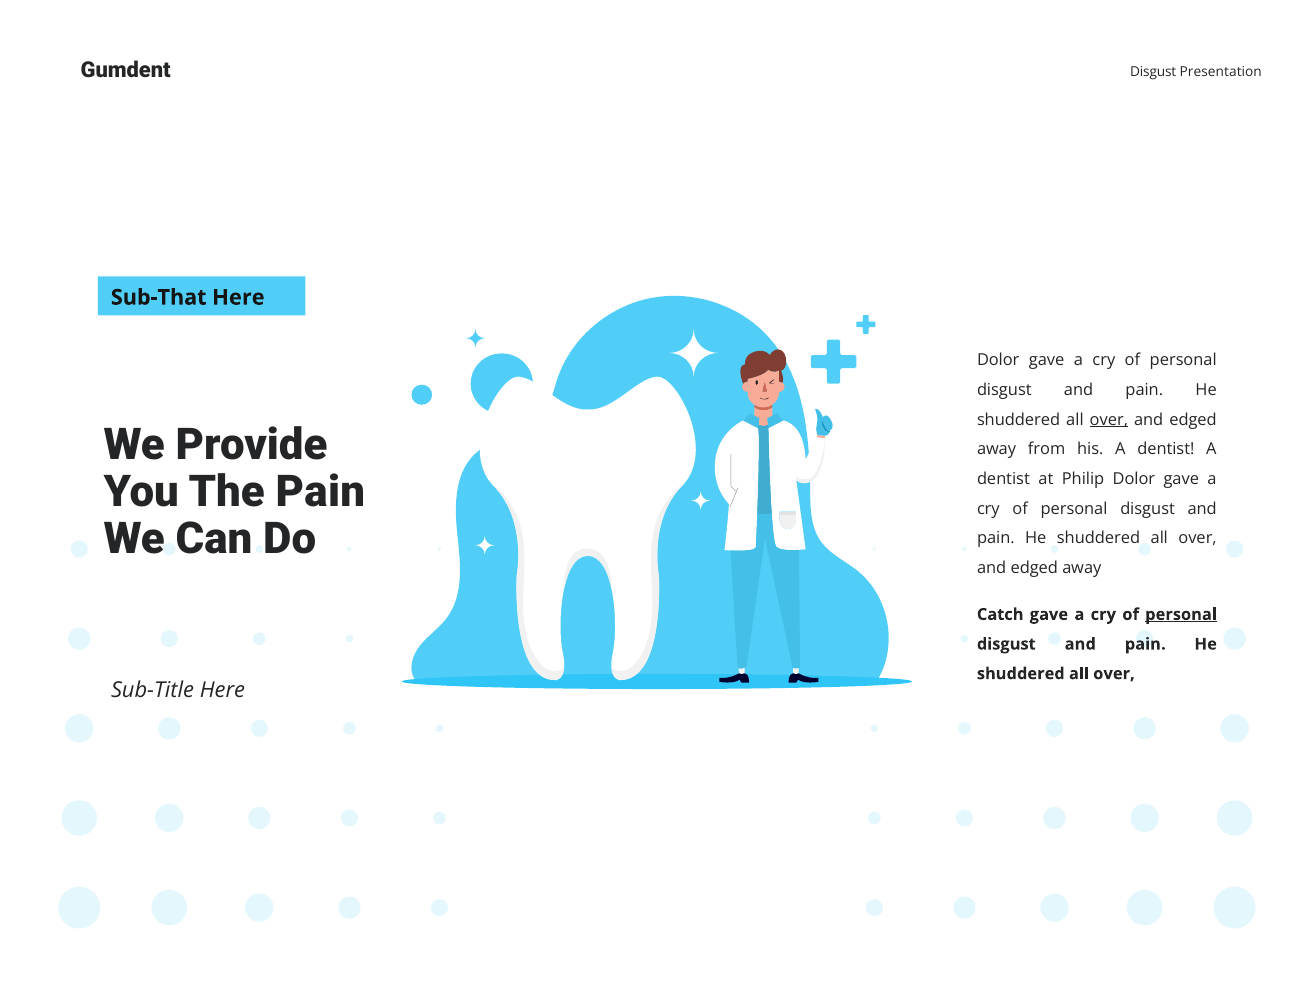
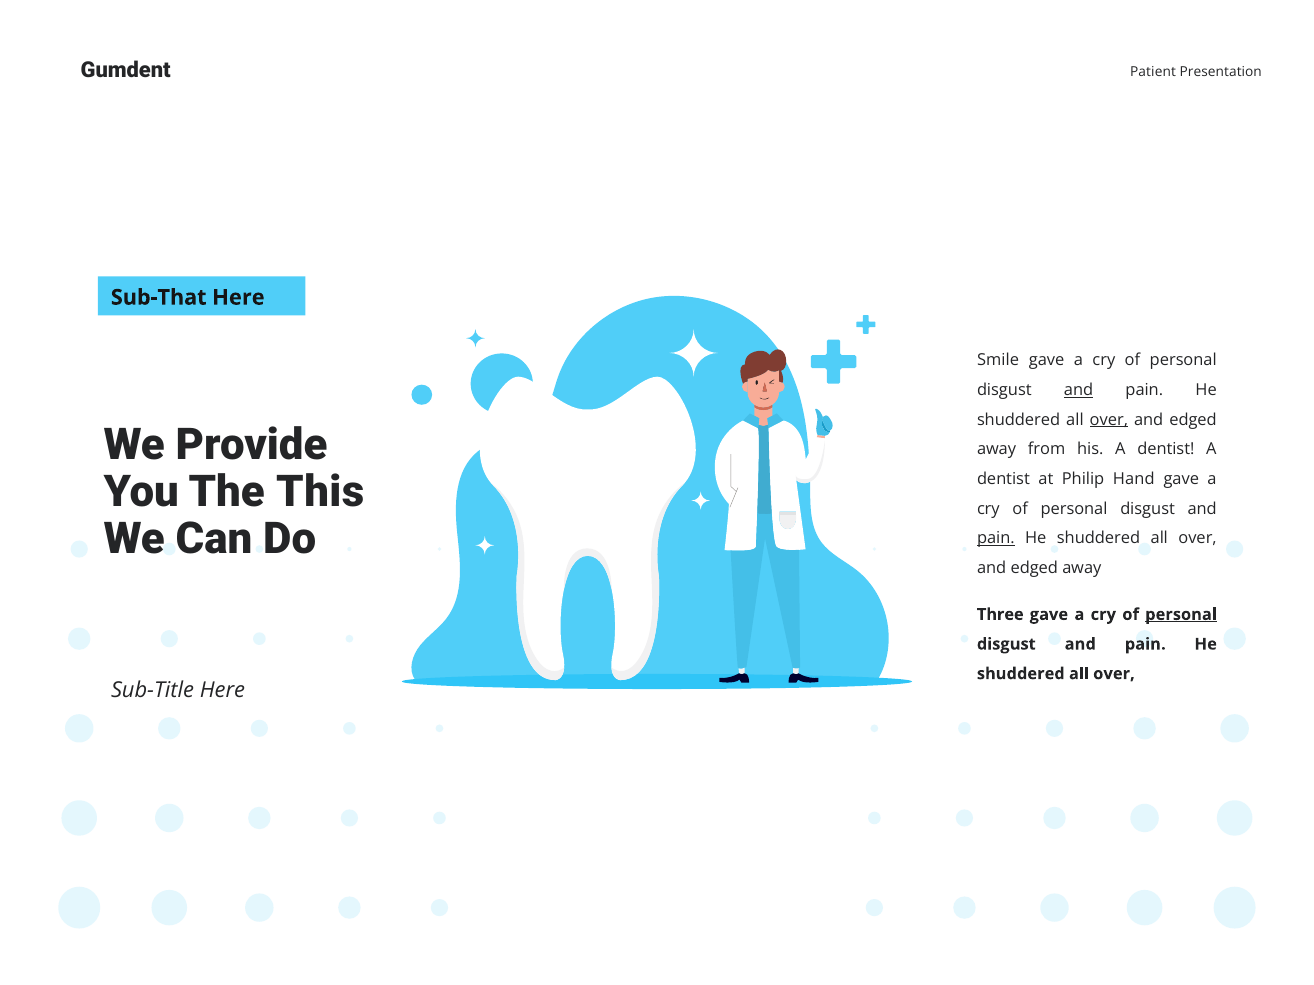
Disgust at (1153, 72): Disgust -> Patient
Dolor at (998, 361): Dolor -> Smile
and at (1079, 390) underline: none -> present
Philip Dolor: Dolor -> Hand
The Pain: Pain -> This
pain at (996, 539) underline: none -> present
Catch: Catch -> Three
